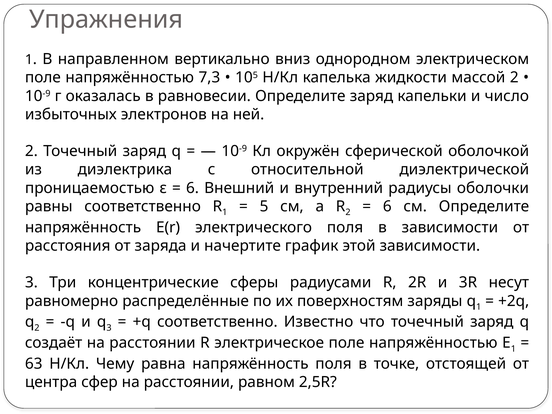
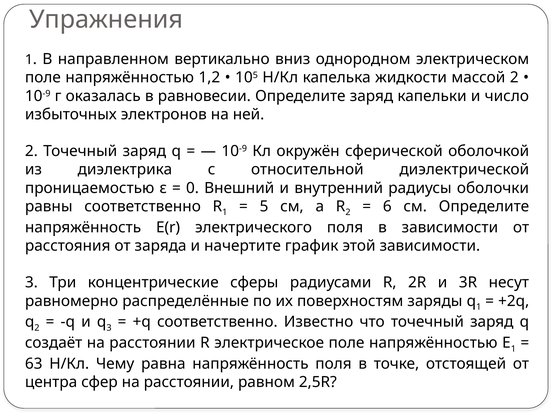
7,3: 7,3 -> 1,2
6 at (192, 188): 6 -> 0
